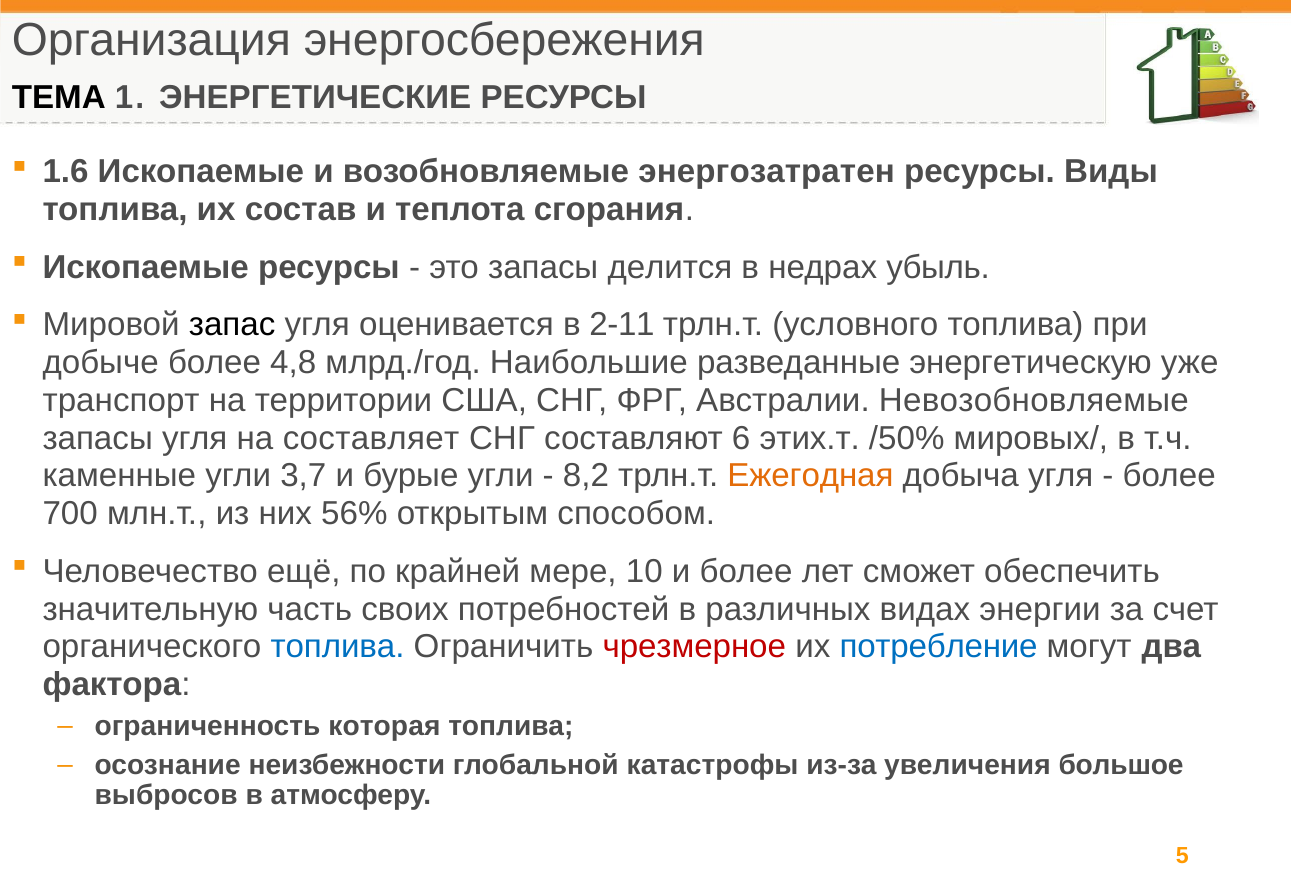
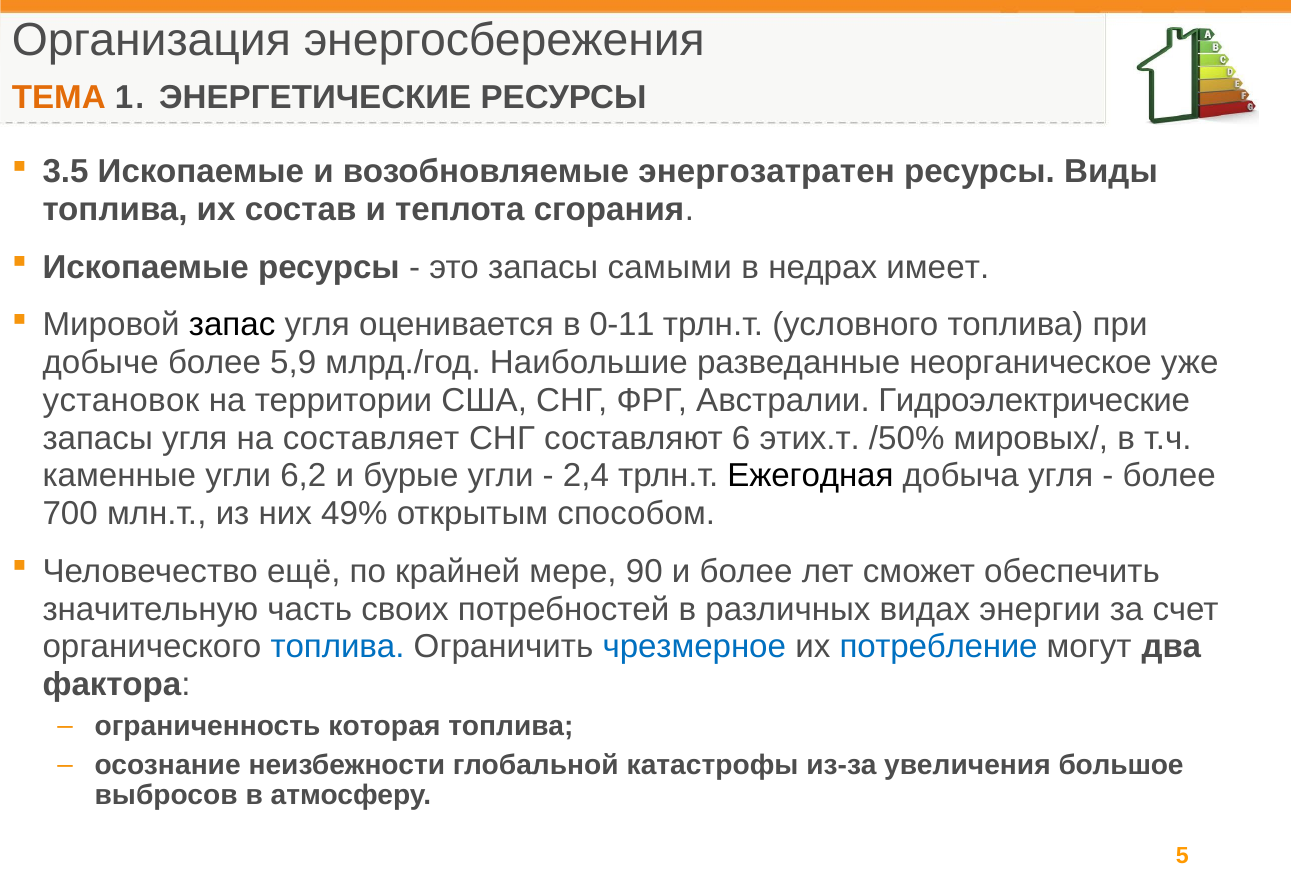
ТЕМА colour: black -> orange
1.6: 1.6 -> 3.5
делится: делится -> самыми
убыль: убыль -> имеет
2-11: 2-11 -> 0-11
4,8: 4,8 -> 5,9
энергетическую: энергетическую -> неорганическое
транспорт: транспорт -> установок
Невозобновляемые: Невозобновляемые -> Гидроэлектрические
3,7: 3,7 -> 6,2
8,2: 8,2 -> 2,4
Ежегодная colour: orange -> black
56%: 56% -> 49%
10: 10 -> 90
чрезмерное colour: red -> blue
